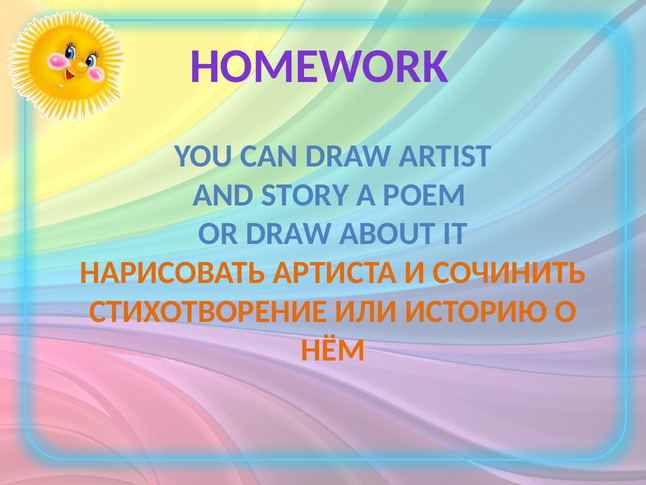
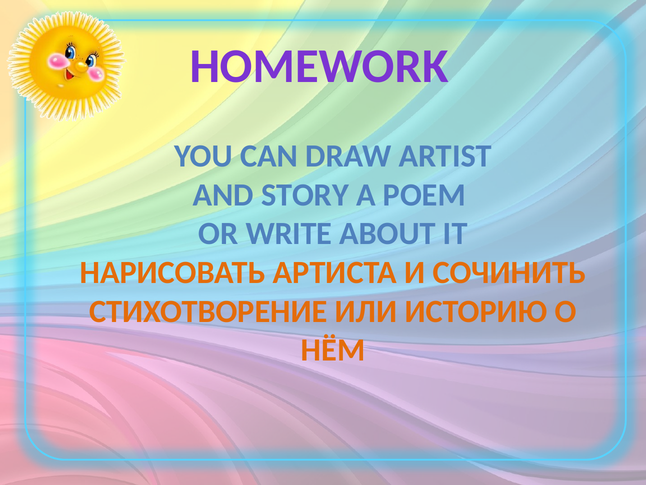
OR DRAW: DRAW -> WRITE
